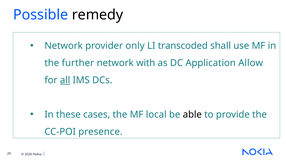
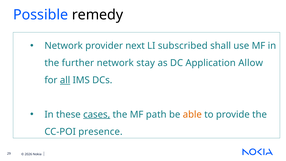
only: only -> next
transcoded: transcoded -> subscribed
with: with -> stay
cases underline: none -> present
local: local -> path
able colour: black -> orange
